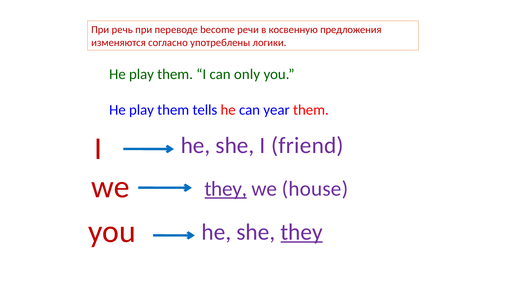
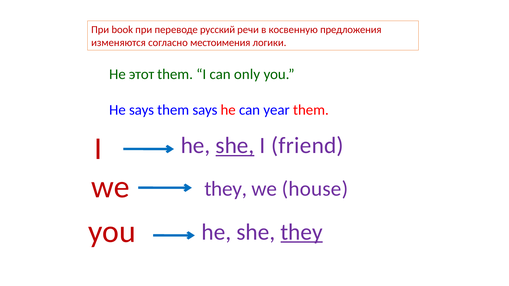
речь: речь -> book
become: become -> русский
употреблены: употреблены -> местоимения
play at (141, 74): play -> этот
play at (141, 110): play -> says
them tells: tells -> says
she at (235, 146) underline: none -> present
they at (226, 189) underline: present -> none
